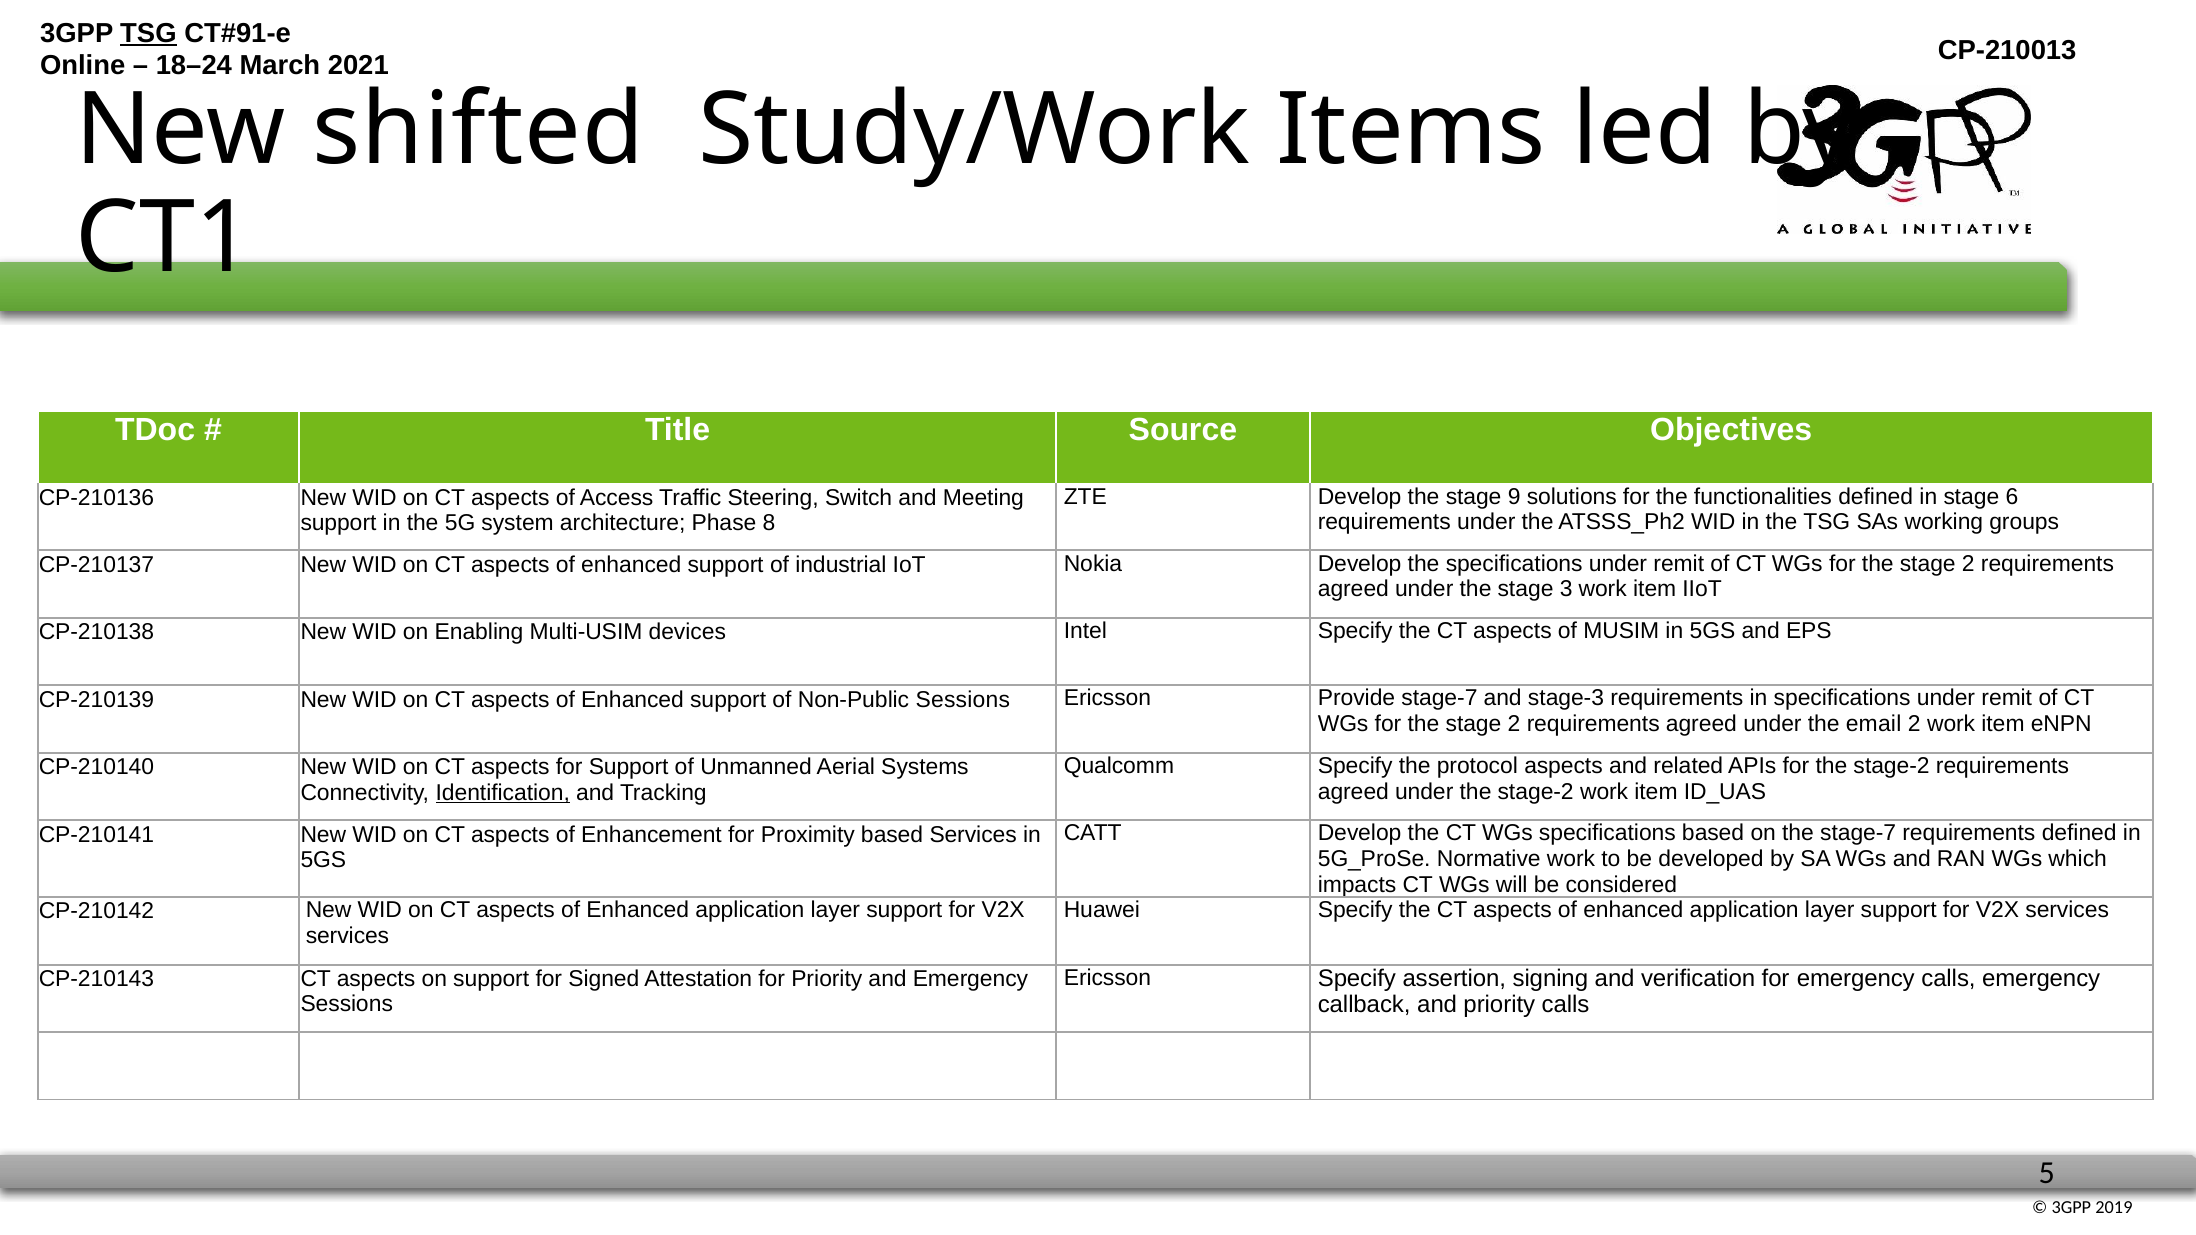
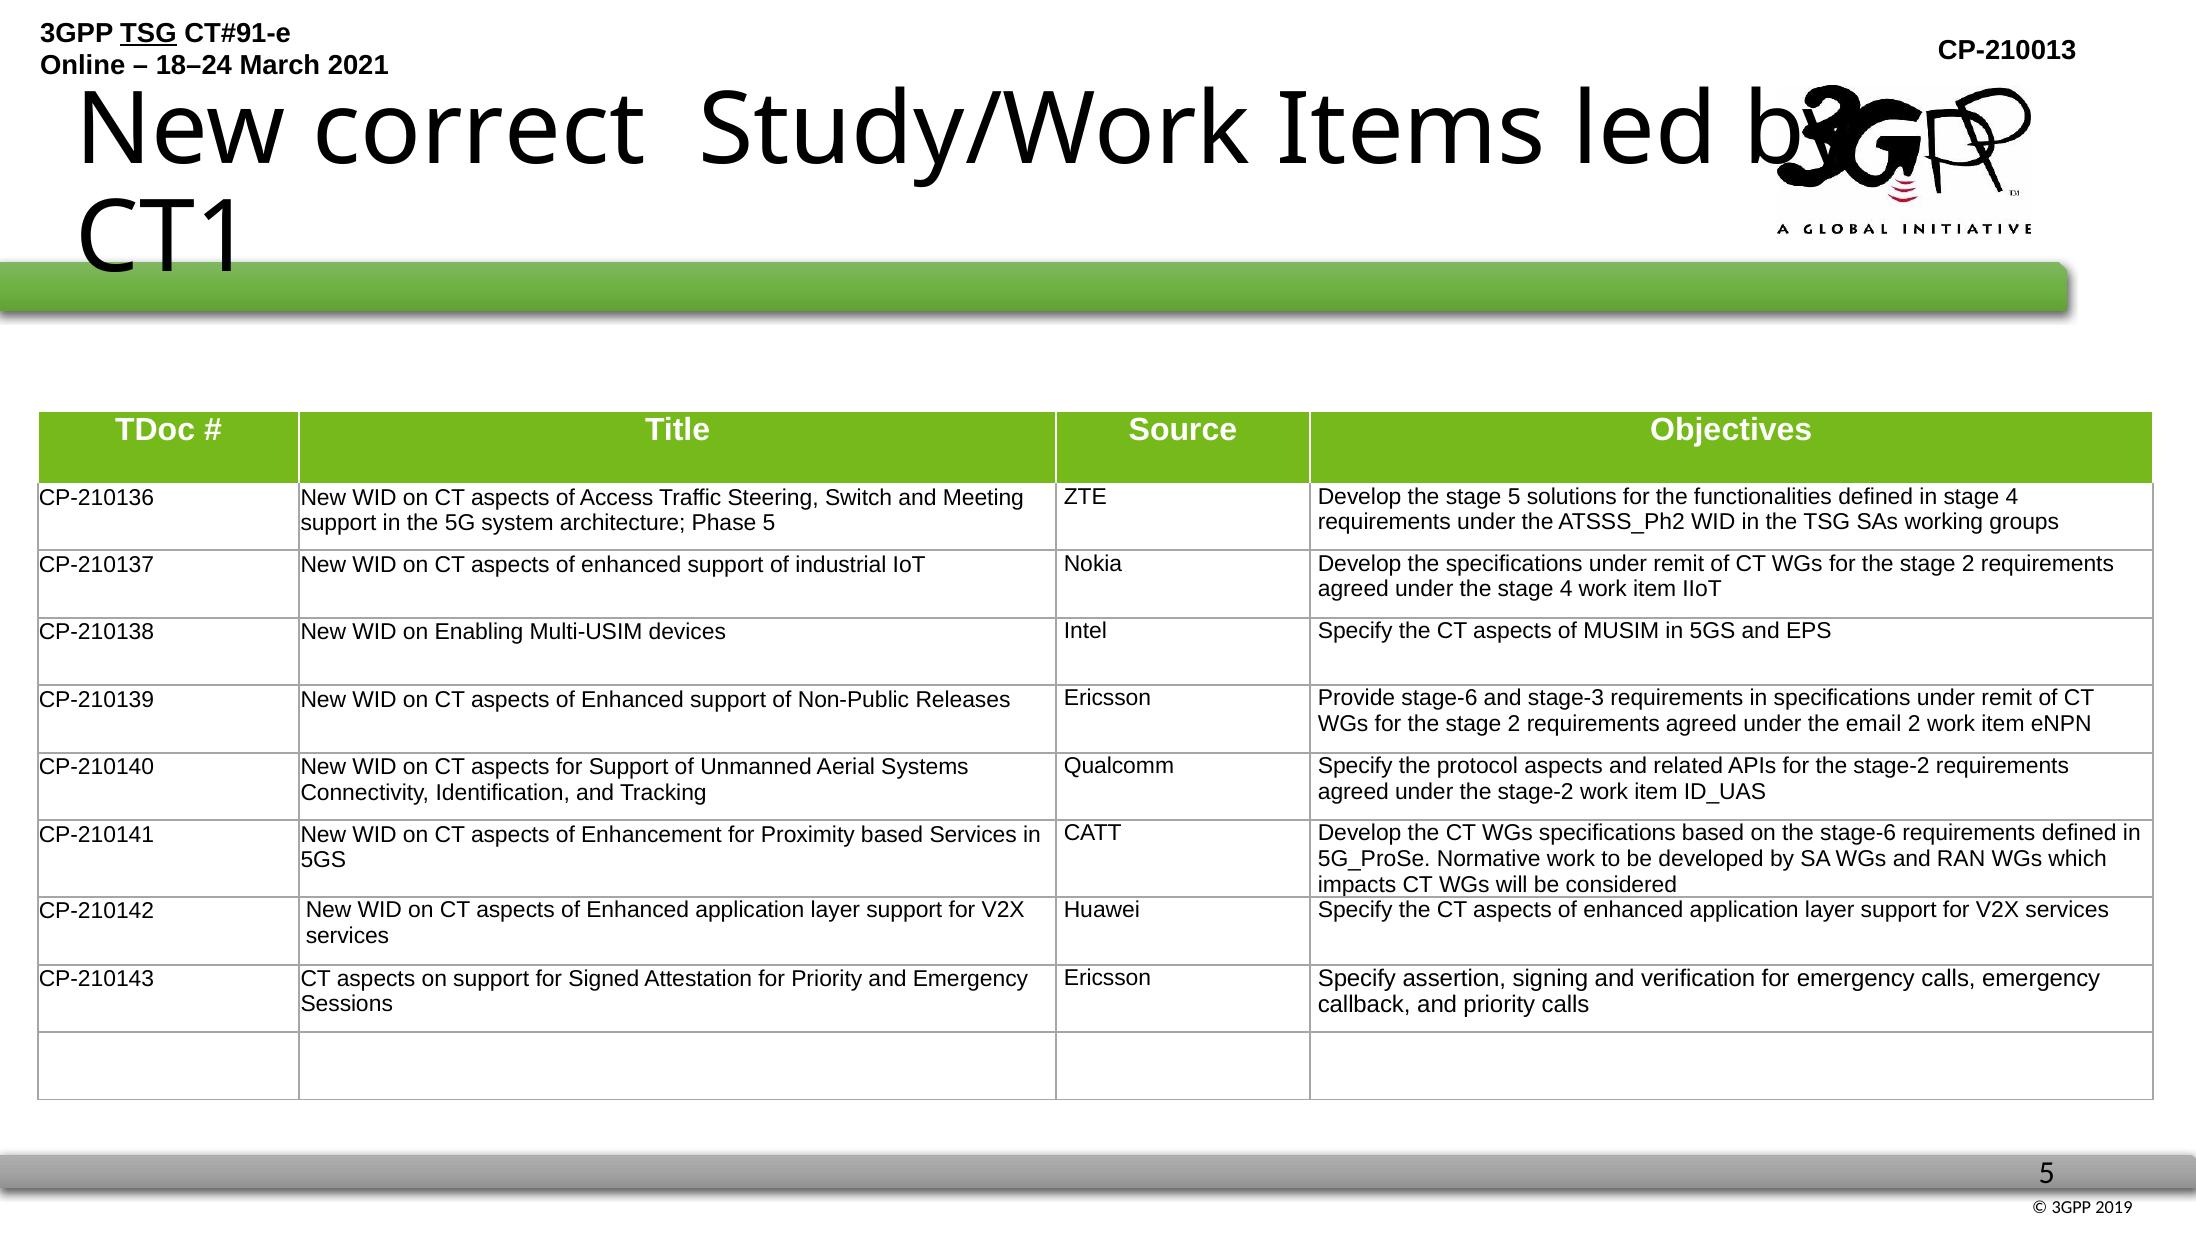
shifted: shifted -> correct
stage 9: 9 -> 5
in stage 6: 6 -> 4
Phase 8: 8 -> 5
the stage 3: 3 -> 4
Non-Public Sessions: Sessions -> Releases
Provide stage-7: stage-7 -> stage-6
Identification underline: present -> none
the stage-7: stage-7 -> stage-6
